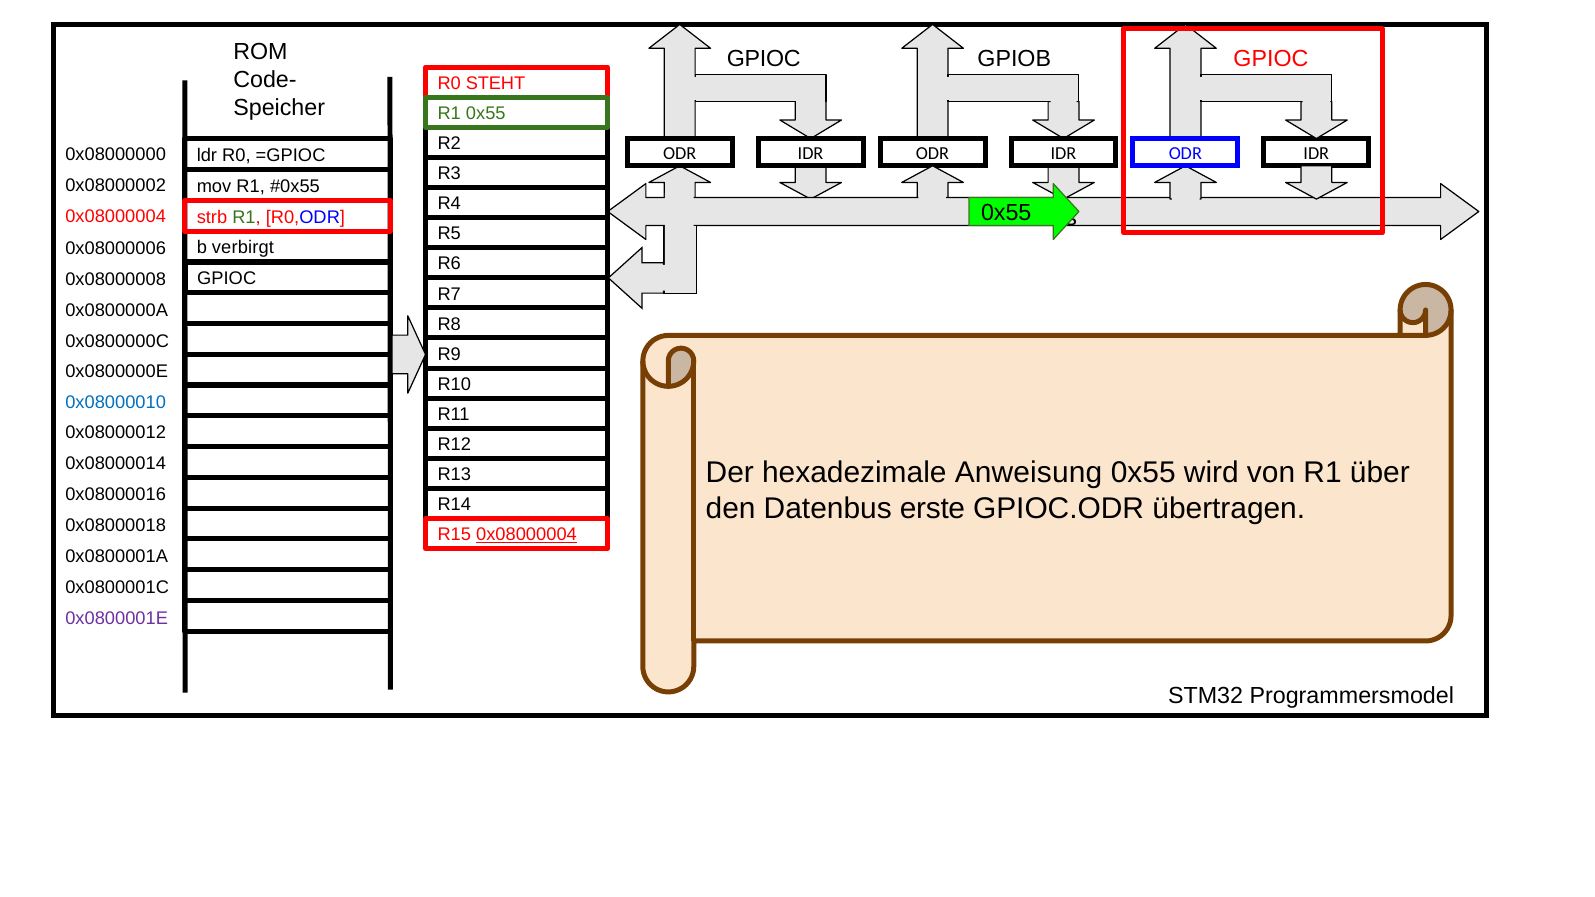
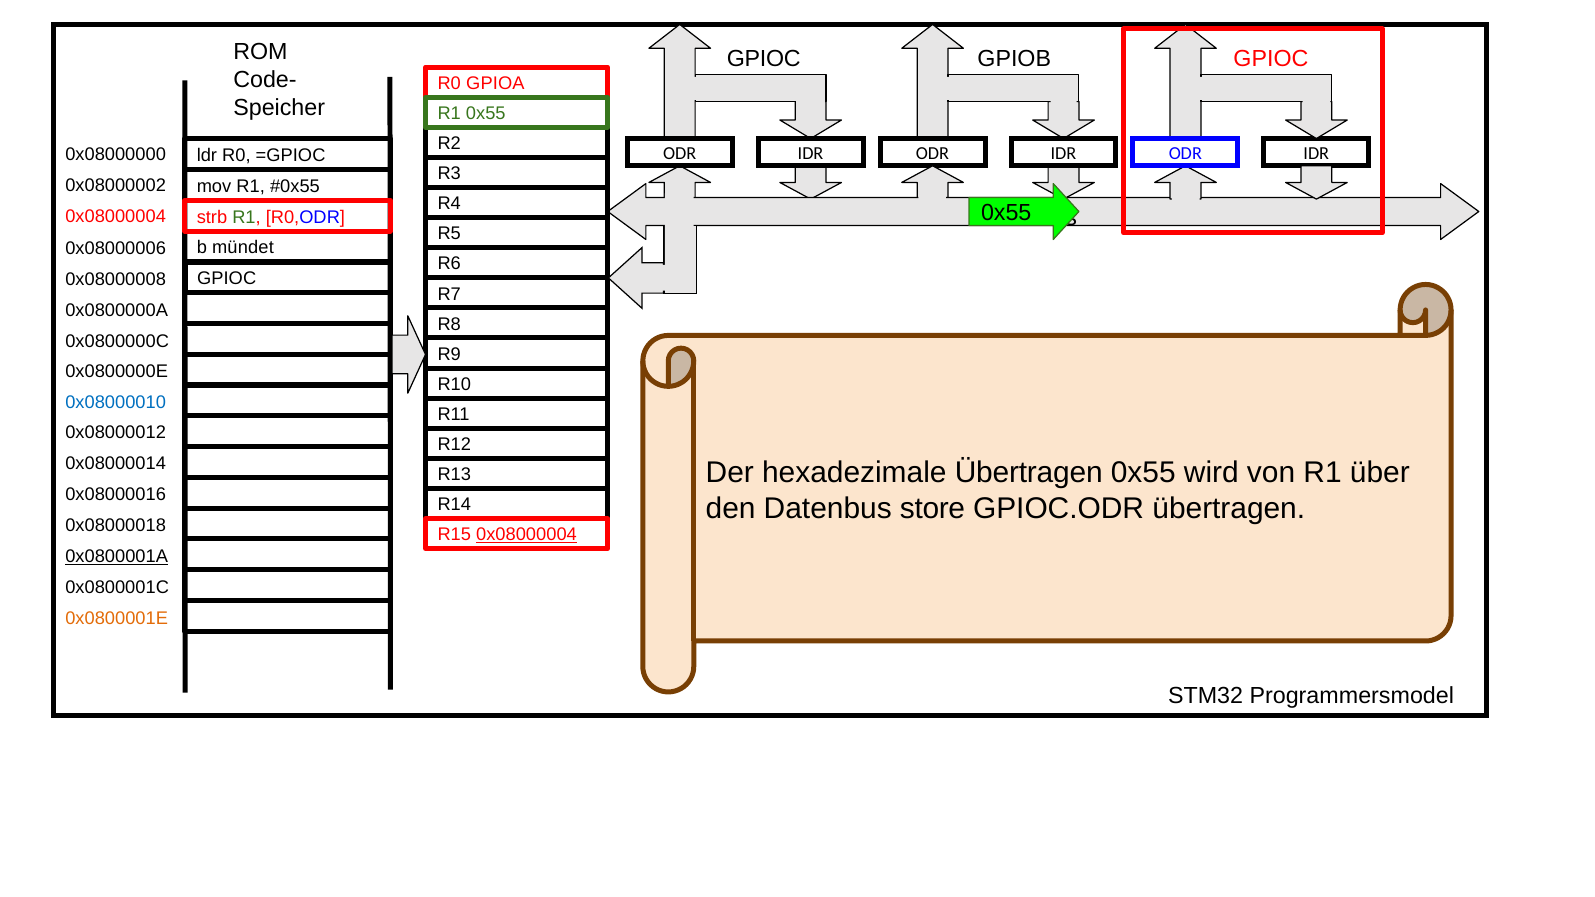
STEHT: STEHT -> GPIOA
verbirgt: verbirgt -> mündet
hexadezimale Anweisung: Anweisung -> Übertragen
erste: erste -> store
0x0800001A underline: none -> present
0x0800001E colour: purple -> orange
